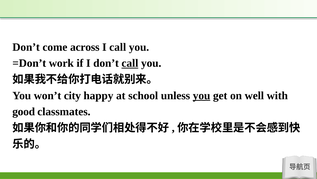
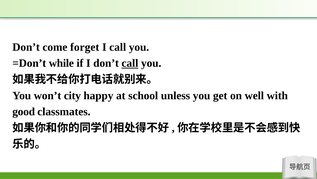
across: across -> forget
work: work -> while
you at (202, 95) underline: present -> none
